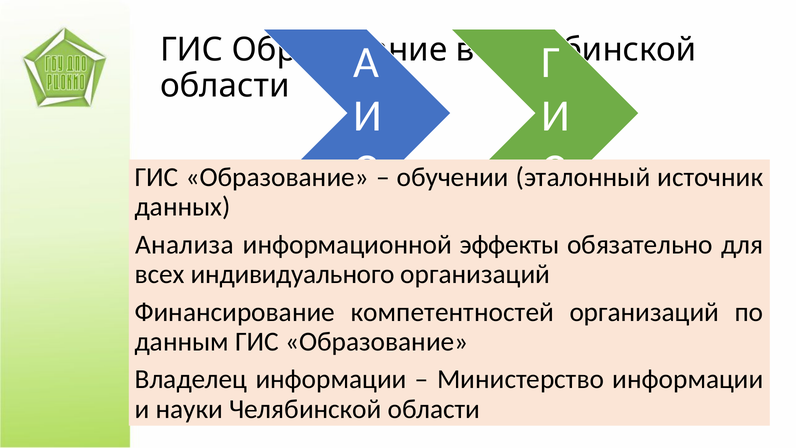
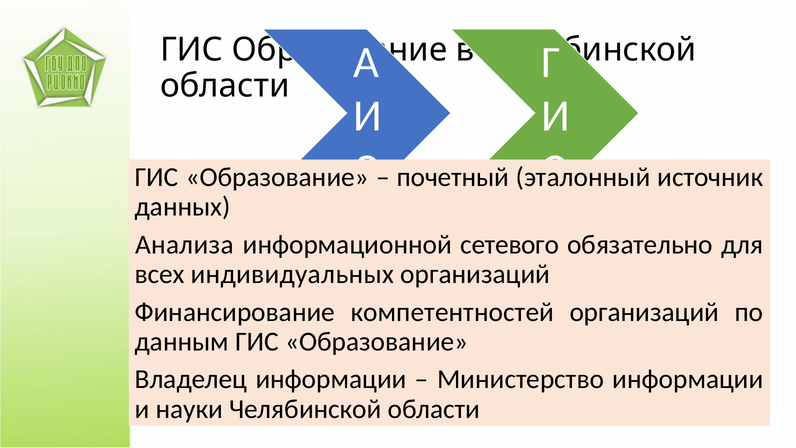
обучении: обучении -> почетный
эффекты: эффекты -> сетевого
индивидуального: индивидуального -> индивидуальных
